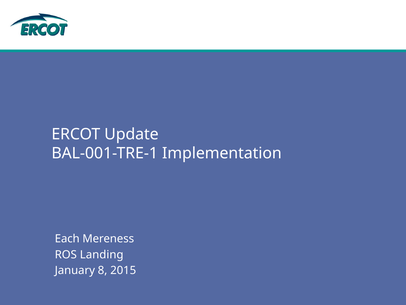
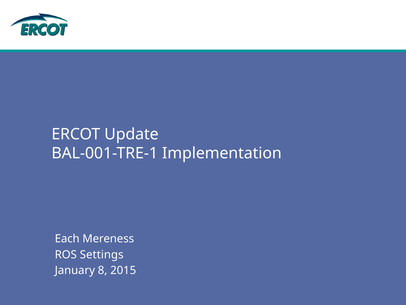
Landing: Landing -> Settings
